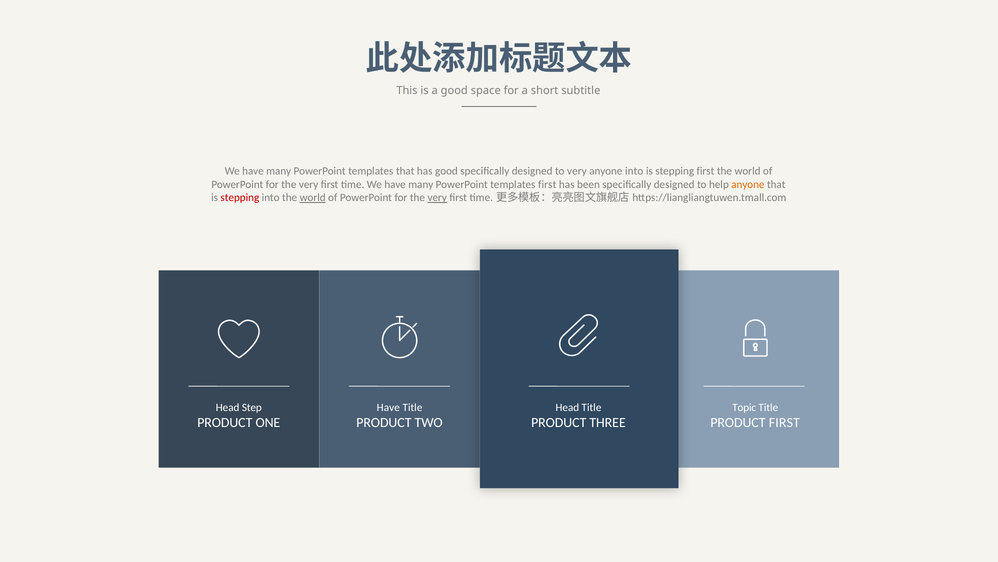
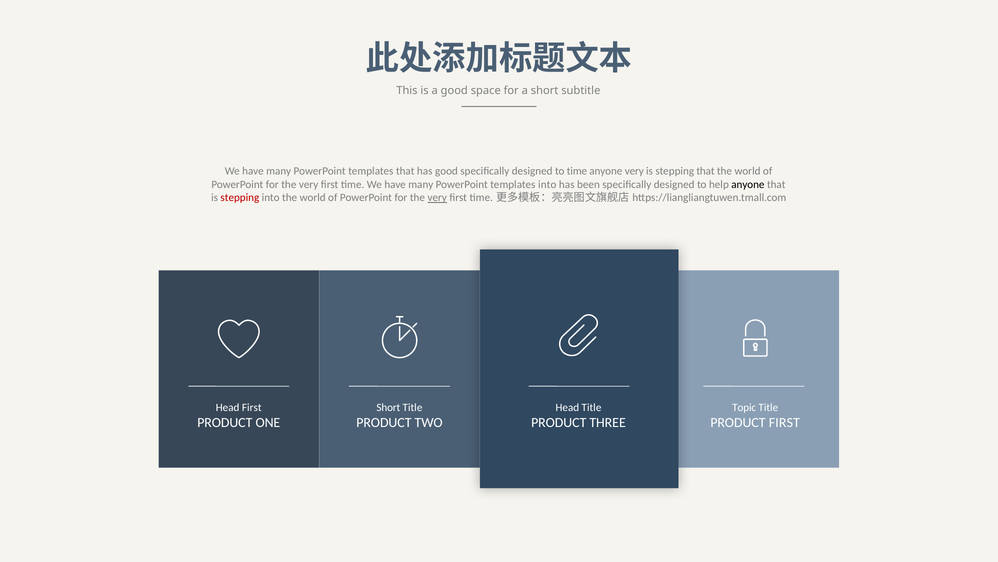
to very: very -> time
anyone into: into -> very
stepping first: first -> that
templates first: first -> into
anyone at (748, 184) colour: orange -> black
world at (313, 198) underline: present -> none
Head Step: Step -> First
Have at (388, 407): Have -> Short
